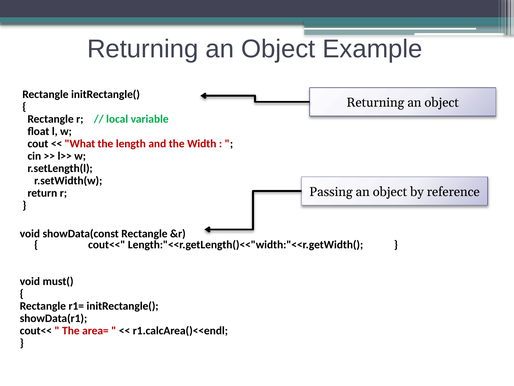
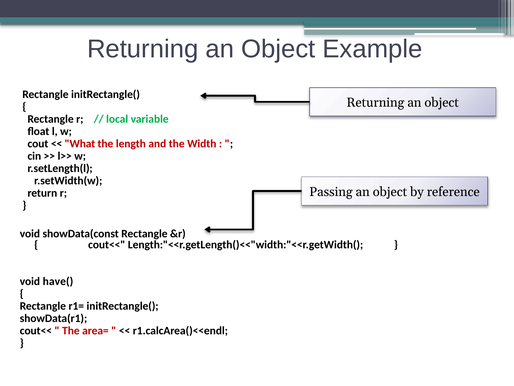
must(: must( -> have(
